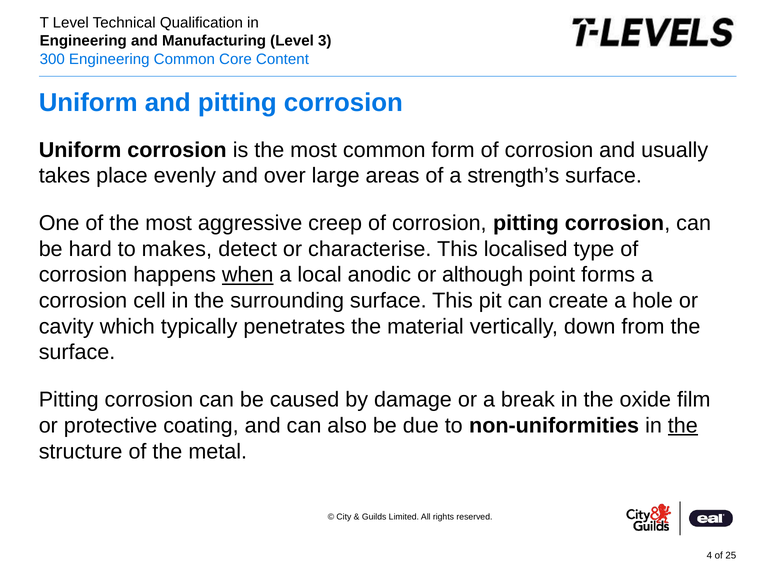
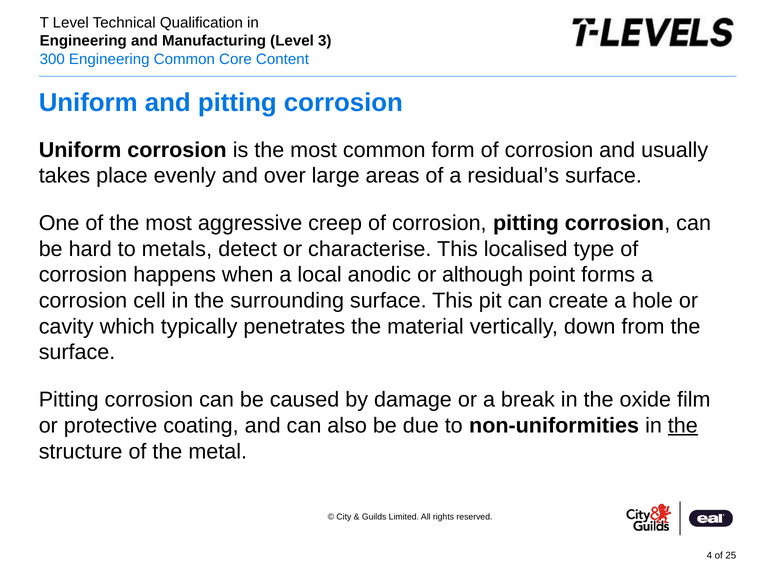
strength’s: strength’s -> residual’s
makes: makes -> metals
when underline: present -> none
